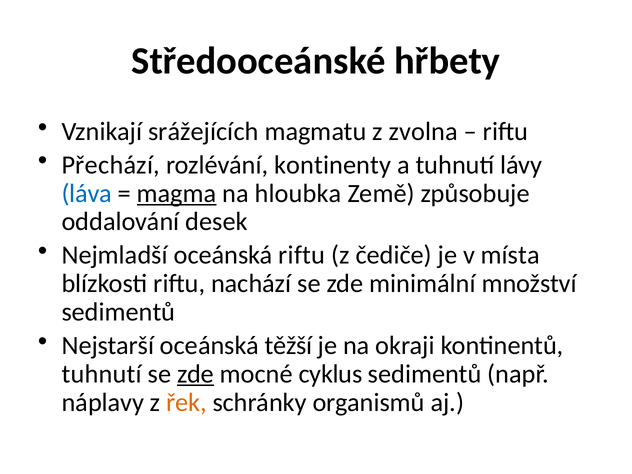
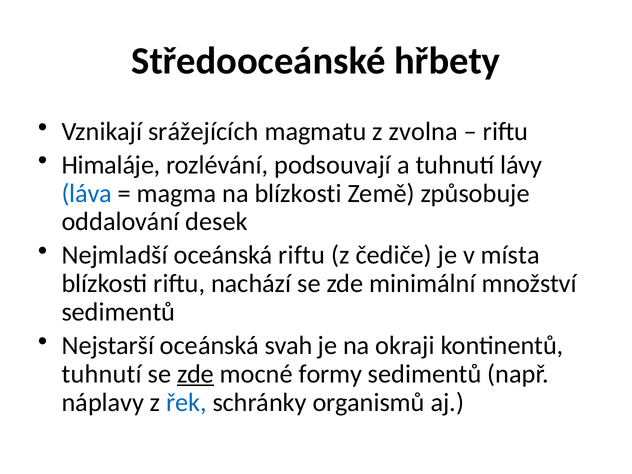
Přechází: Přechází -> Himaláje
kontinenty: kontinenty -> podsouvají
magma underline: present -> none
na hloubka: hloubka -> blízkosti
těžší: těžší -> svah
cyklus: cyklus -> formy
řek colour: orange -> blue
